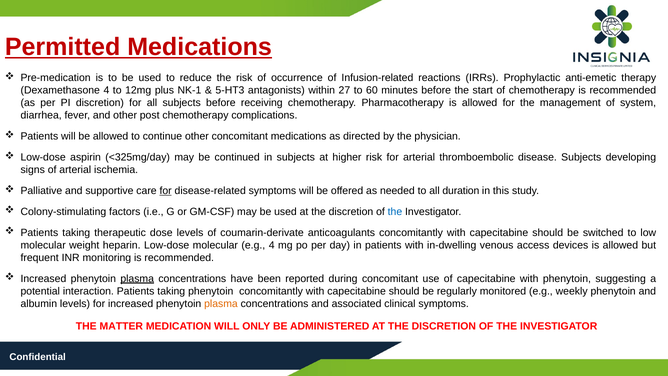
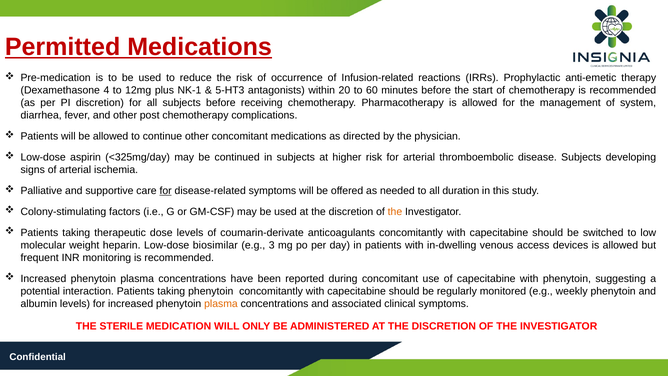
27: 27 -> 20
the at (395, 212) colour: blue -> orange
Low-dose molecular: molecular -> biosimilar
e.g 4: 4 -> 3
plasma at (137, 278) underline: present -> none
MATTER: MATTER -> STERILE
